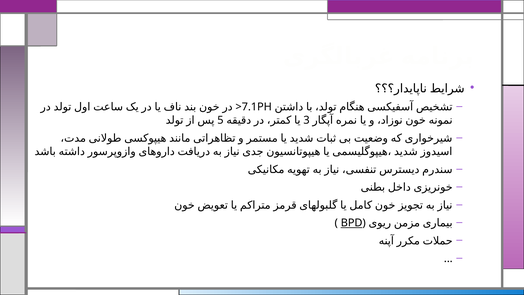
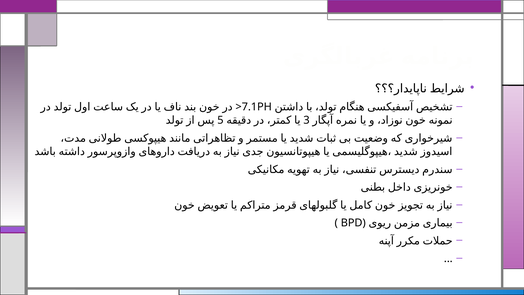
BPD underline: present -> none
